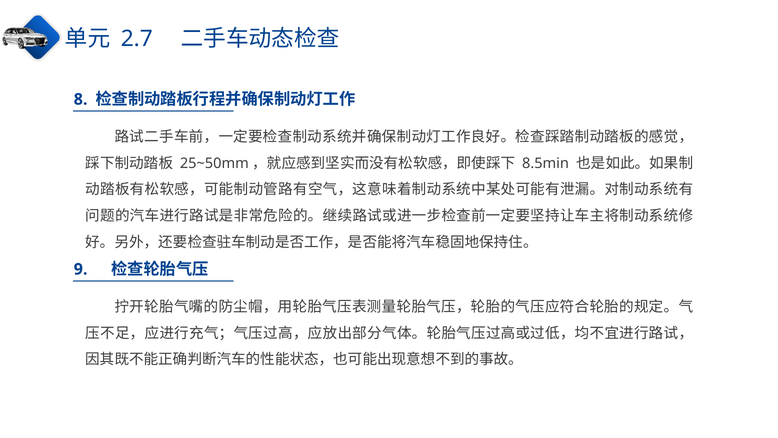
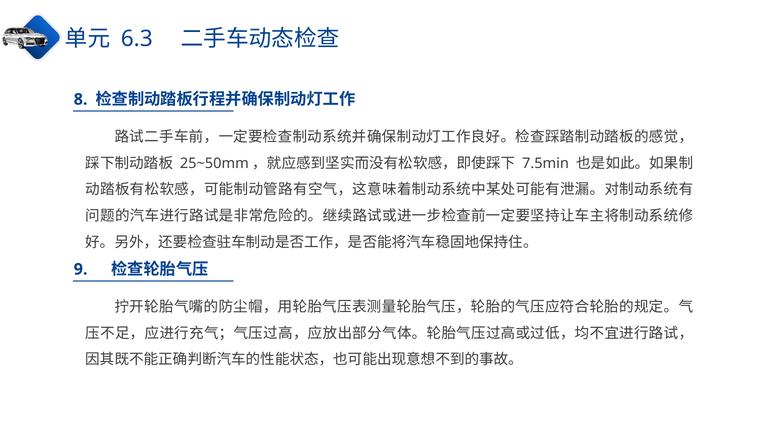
2.7: 2.7 -> 6.3
8.5min: 8.5min -> 7.5min
